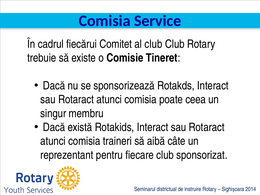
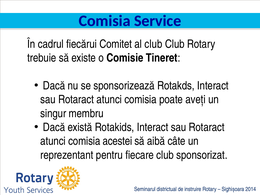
ceea: ceea -> aveți
traineri: traineri -> acestei
